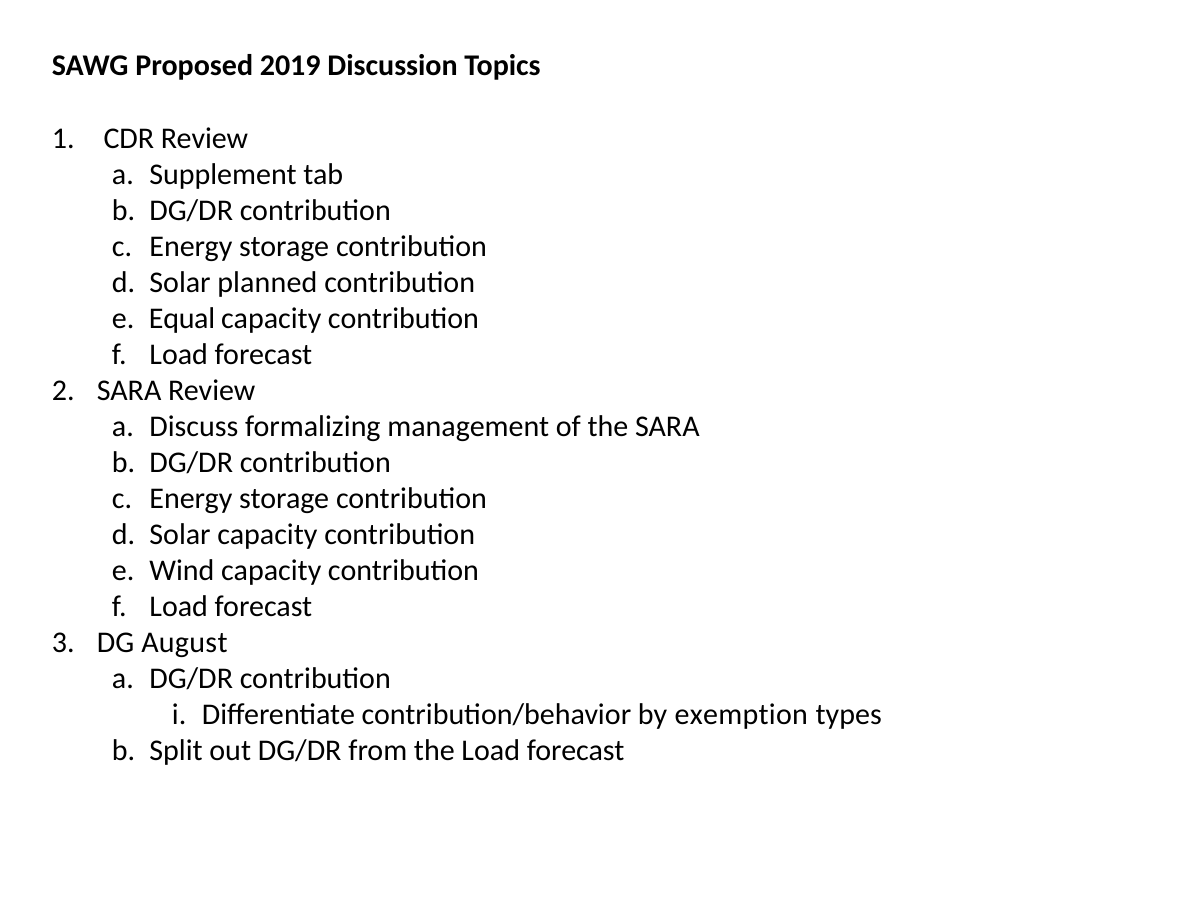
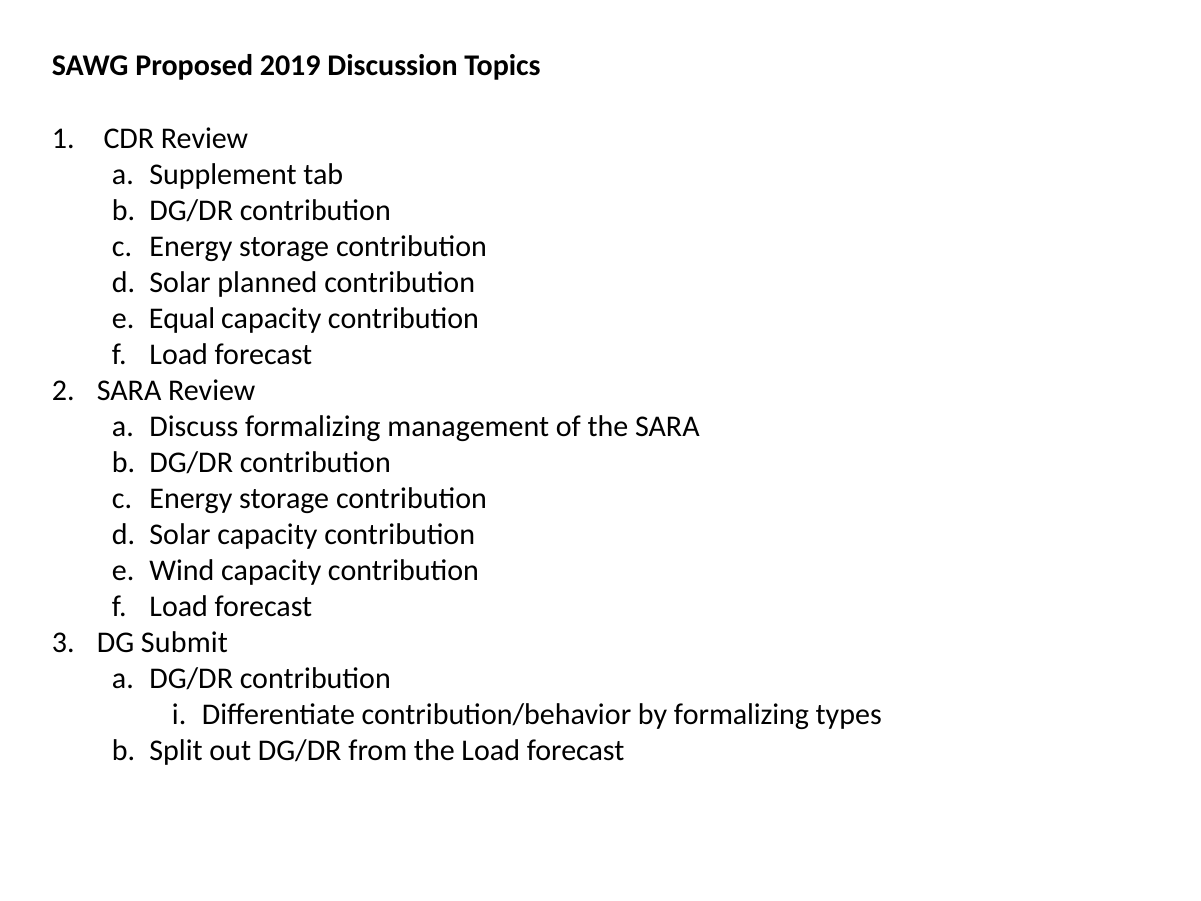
August: August -> Submit
by exemption: exemption -> formalizing
